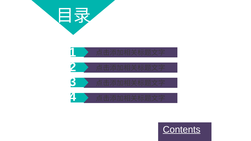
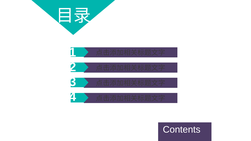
Contents underline: present -> none
